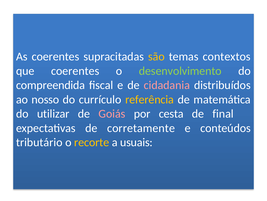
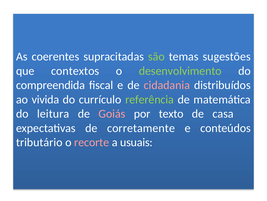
são colour: yellow -> light green
contextos: contextos -> sugestões
que coerentes: coerentes -> contextos
nosso: nosso -> vivida
referência colour: yellow -> light green
utilizar: utilizar -> leitura
cesta: cesta -> texto
final: final -> casa
recorte colour: yellow -> pink
